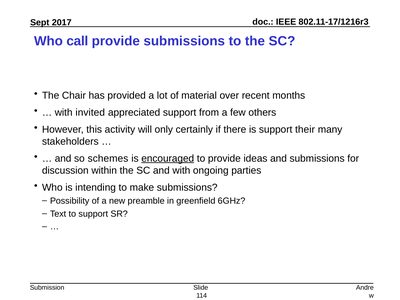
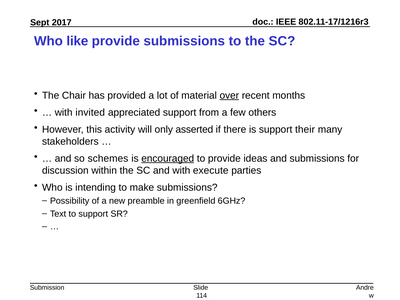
call: call -> like
over underline: none -> present
certainly: certainly -> asserted
ongoing: ongoing -> execute
